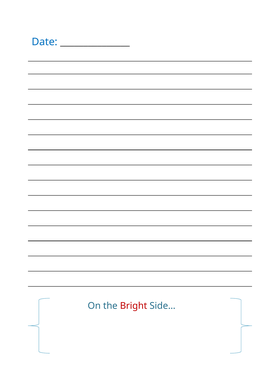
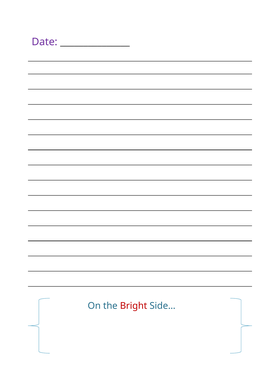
Date colour: blue -> purple
